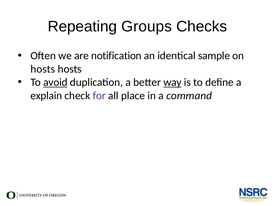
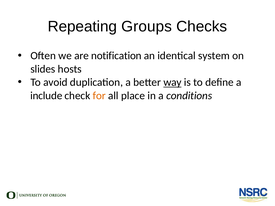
sample: sample -> system
hosts at (43, 69): hosts -> slides
avoid underline: present -> none
explain: explain -> include
for colour: purple -> orange
command: command -> conditions
